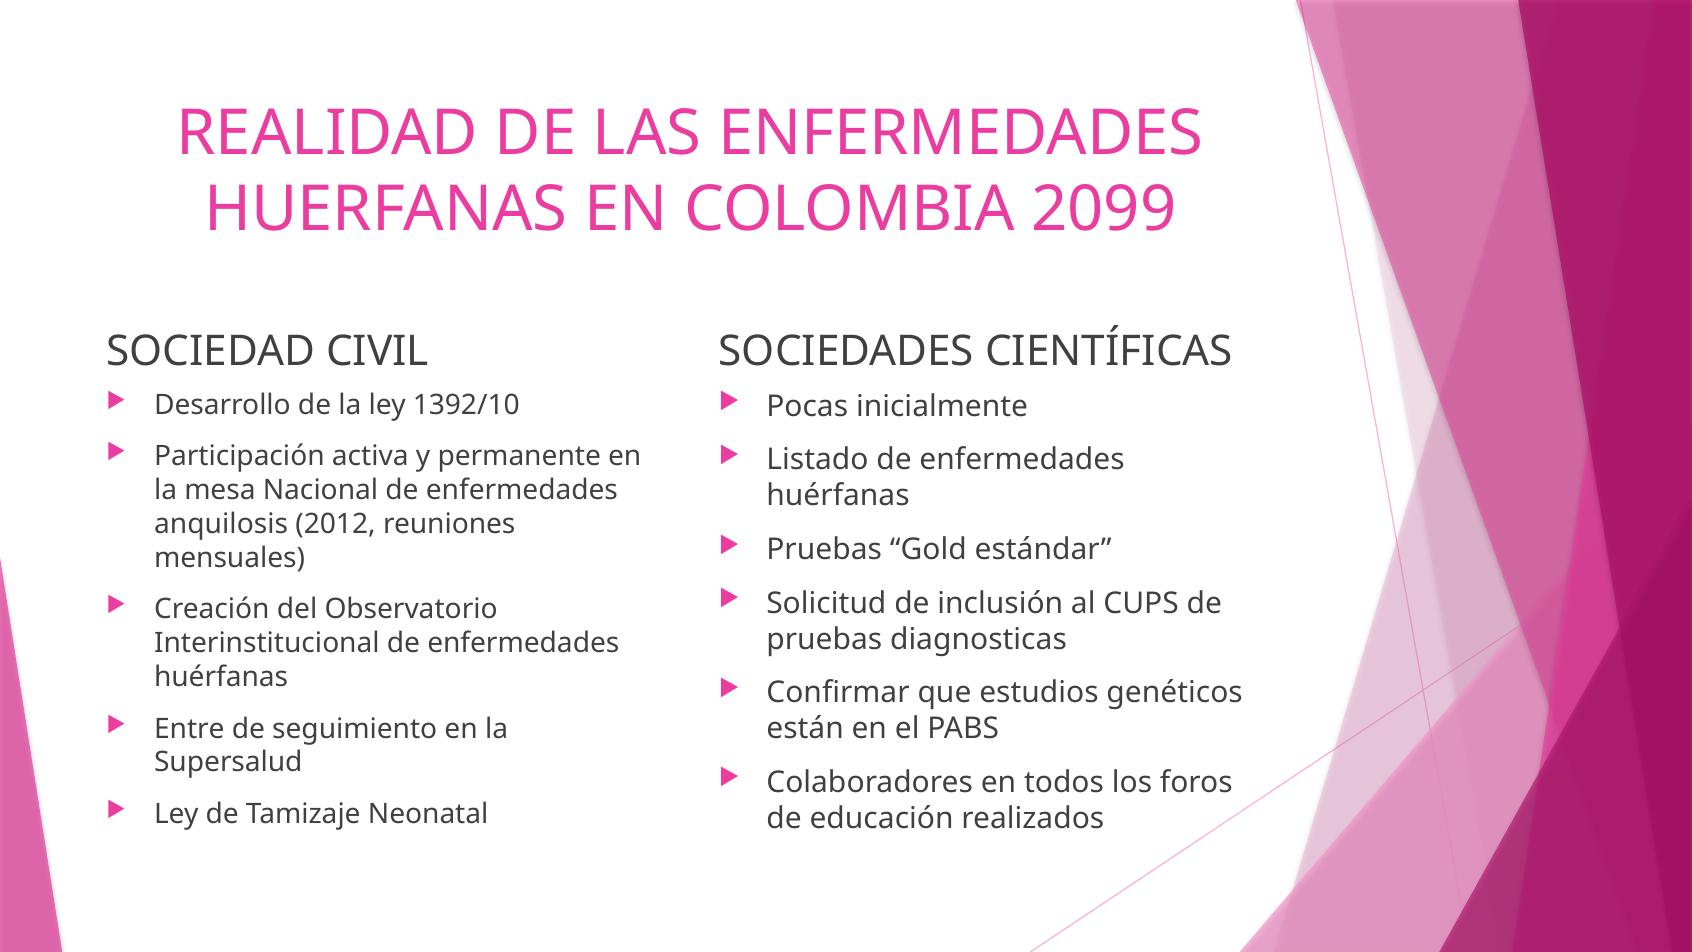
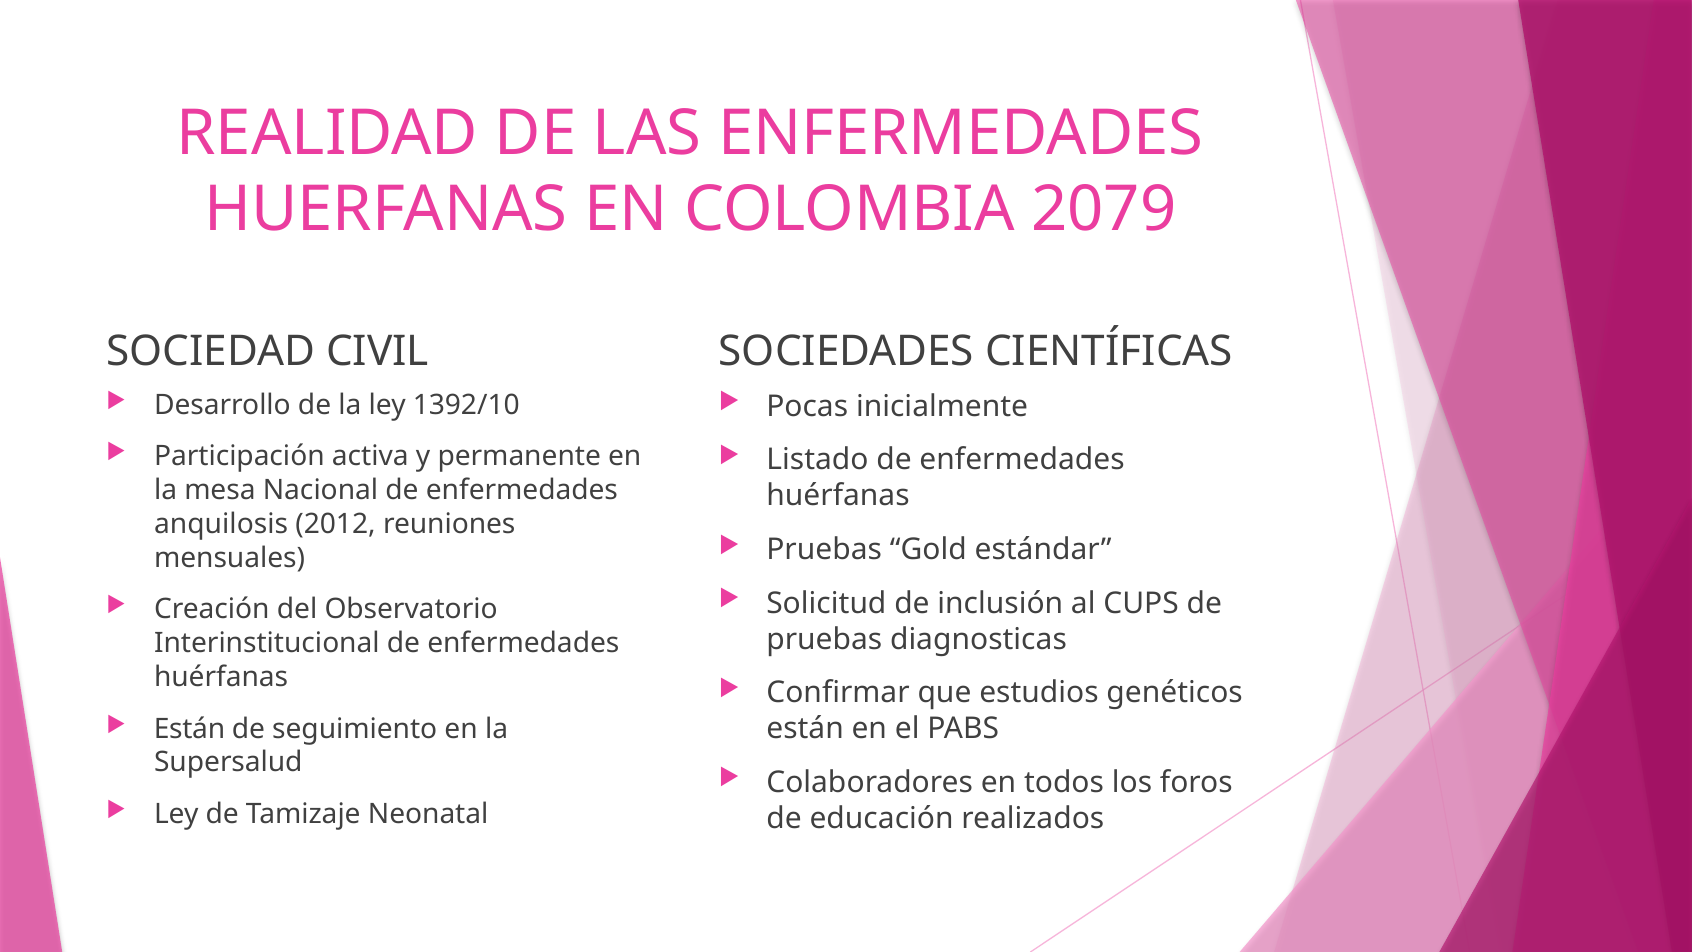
2099: 2099 -> 2079
Entre at (189, 729): Entre -> Están
